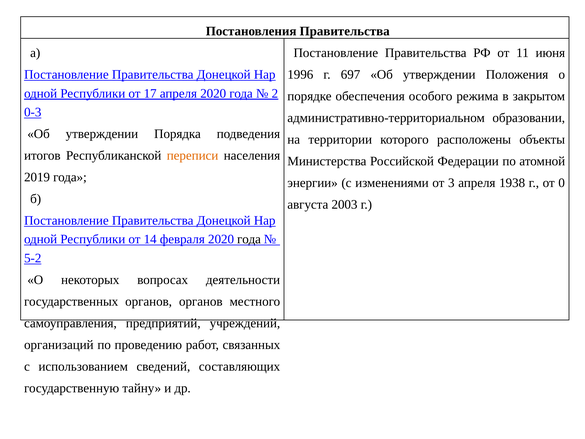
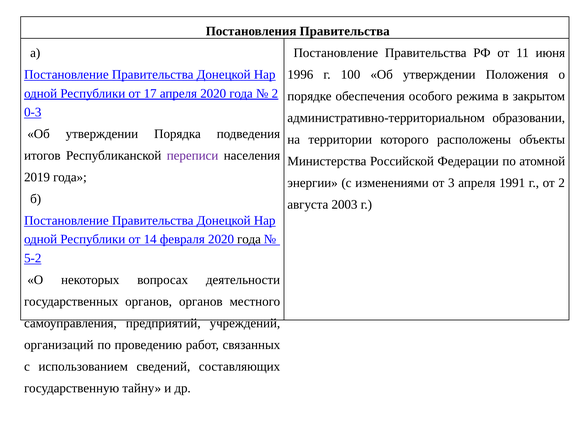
697: 697 -> 100
переписи colour: orange -> purple
1938: 1938 -> 1991
от 0: 0 -> 2
